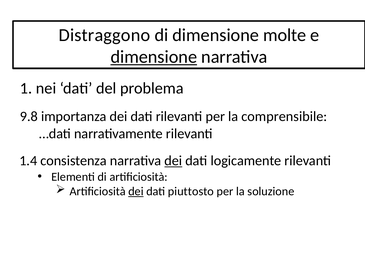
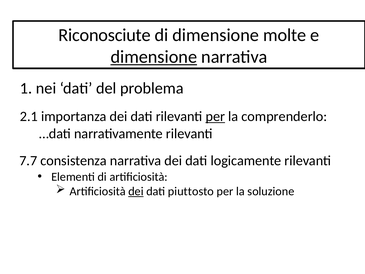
Distraggono: Distraggono -> Riconosciute
9.8: 9.8 -> 2.1
per at (215, 116) underline: none -> present
comprensibile: comprensibile -> comprenderlo
1.4: 1.4 -> 7.7
dei at (173, 161) underline: present -> none
